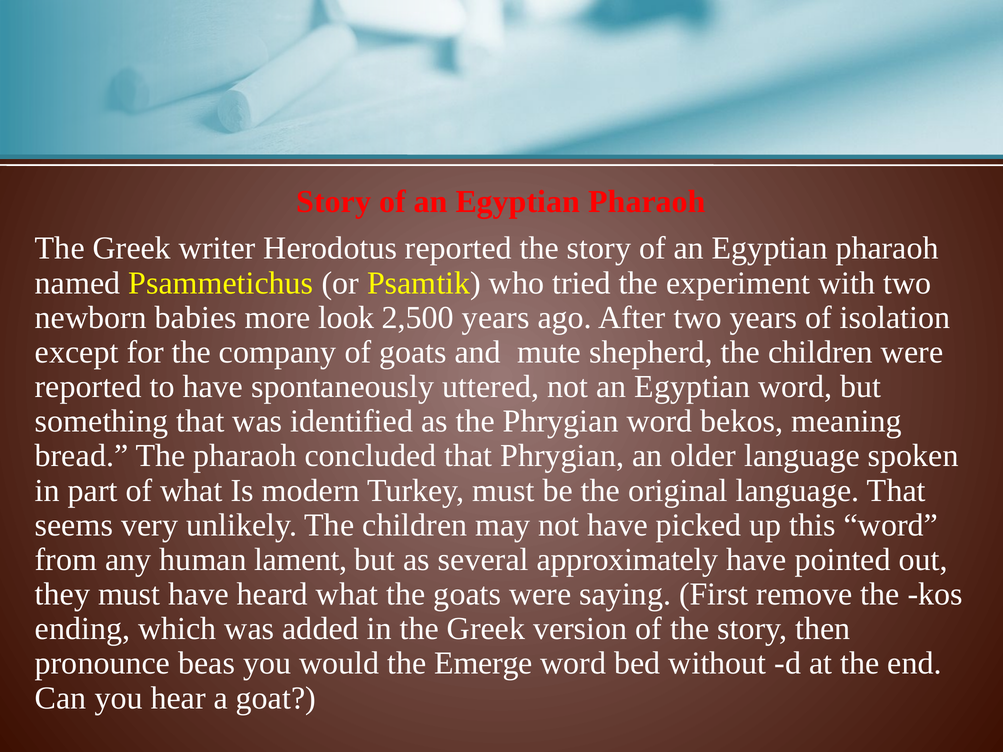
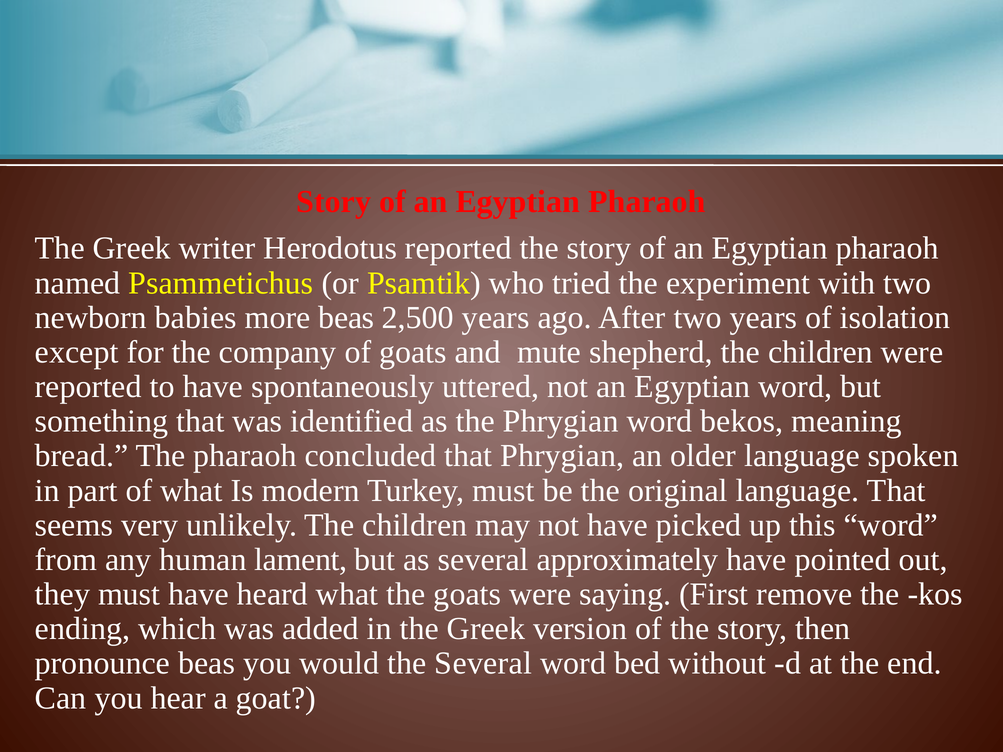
more look: look -> beas
the Emerge: Emerge -> Several
